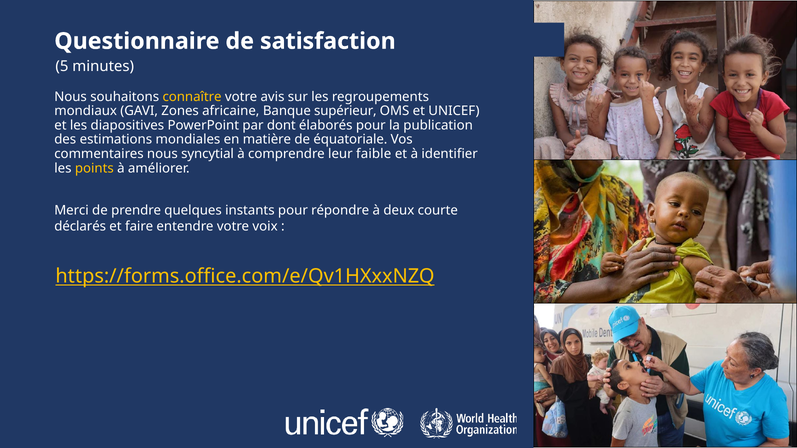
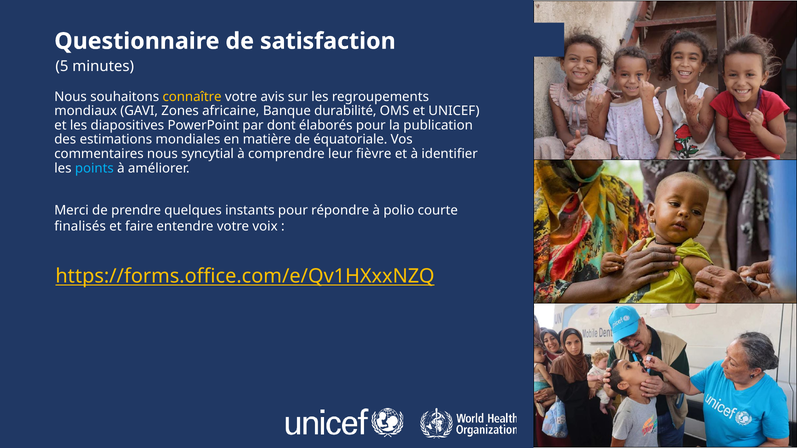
supérieur: supérieur -> durabilité
faible: faible -> fièvre
points colour: yellow -> light blue
deux: deux -> polio
déclarés: déclarés -> finalisés
